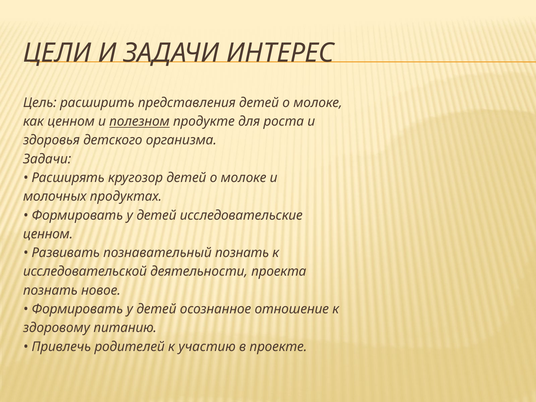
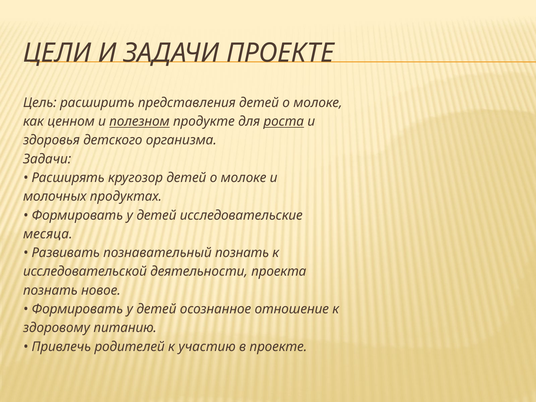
ЗАДАЧИ ИНТЕРЕС: ИНТЕРЕС -> ПРОЕКТЕ
роста underline: none -> present
ценном at (48, 234): ценном -> месяца
